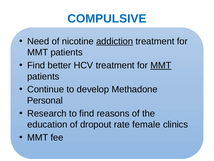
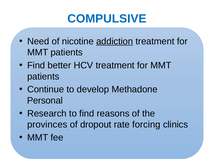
MMT at (161, 65) underline: present -> none
education: education -> provinces
female: female -> forcing
